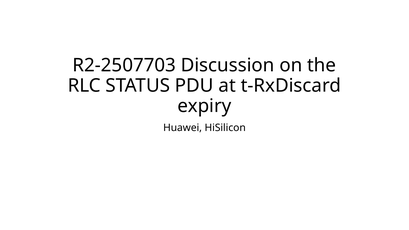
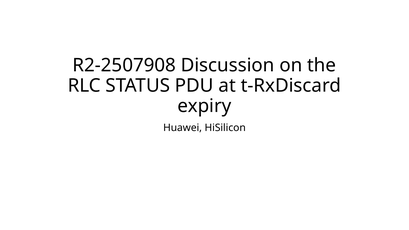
R2-2507703: R2-2507703 -> R2-2507908
